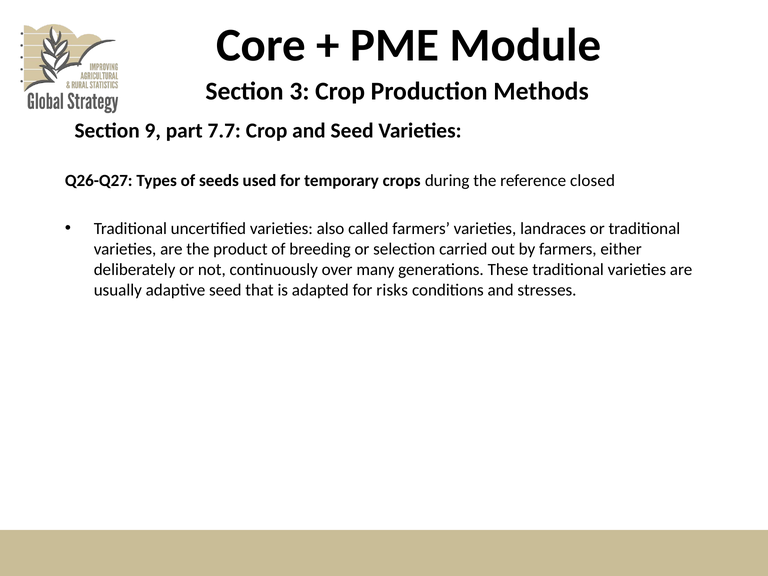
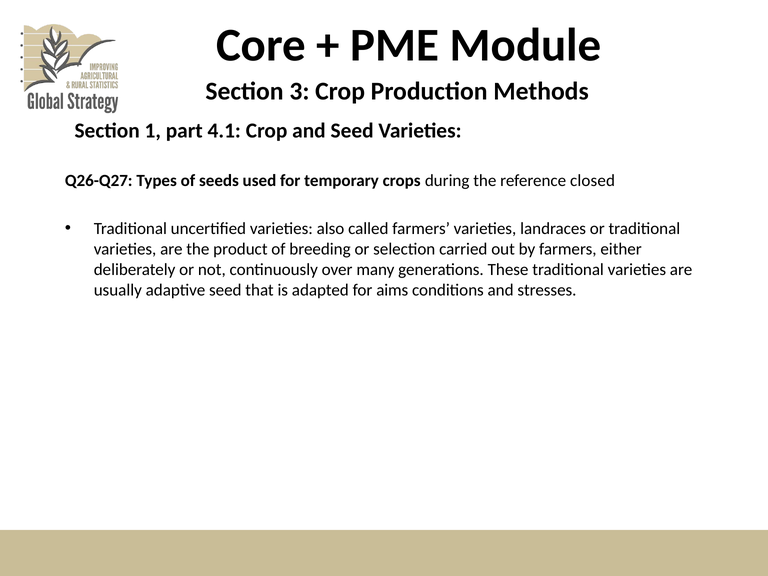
9: 9 -> 1
7.7: 7.7 -> 4.1
risks: risks -> aims
